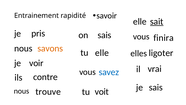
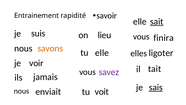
pris: pris -> suis
on sais: sais -> lieu
vrai: vrai -> tait
savez colour: blue -> purple
contre: contre -> jamais
sais at (156, 87) underline: none -> present
trouve: trouve -> enviait
